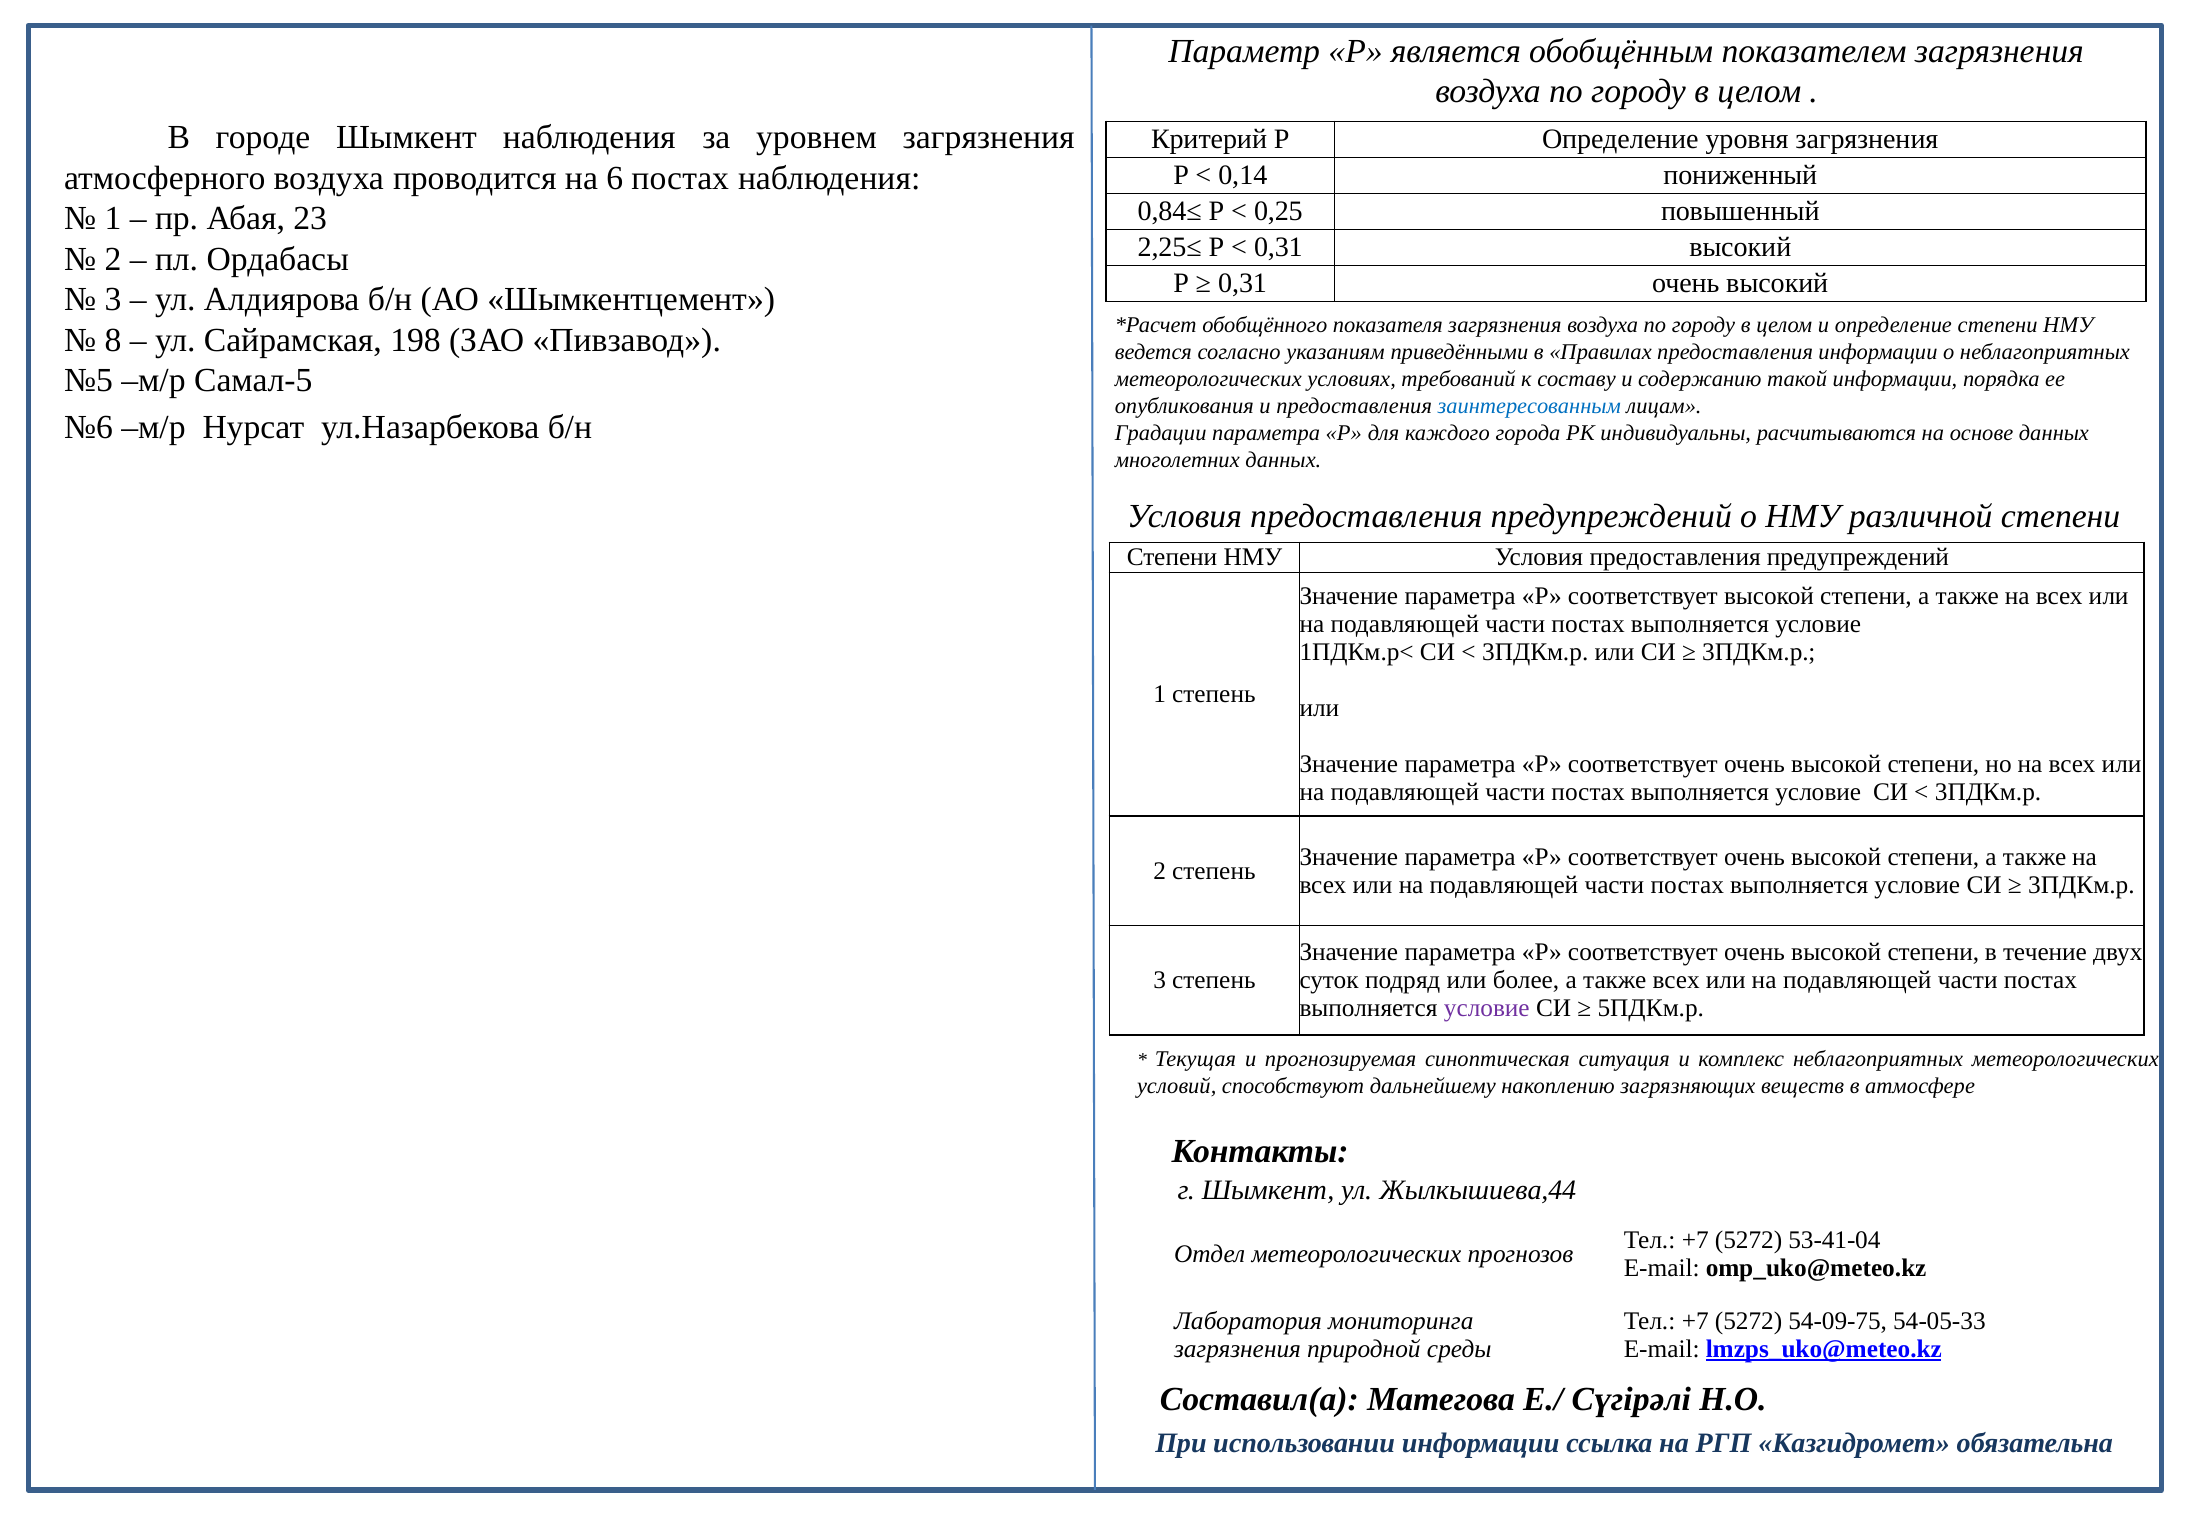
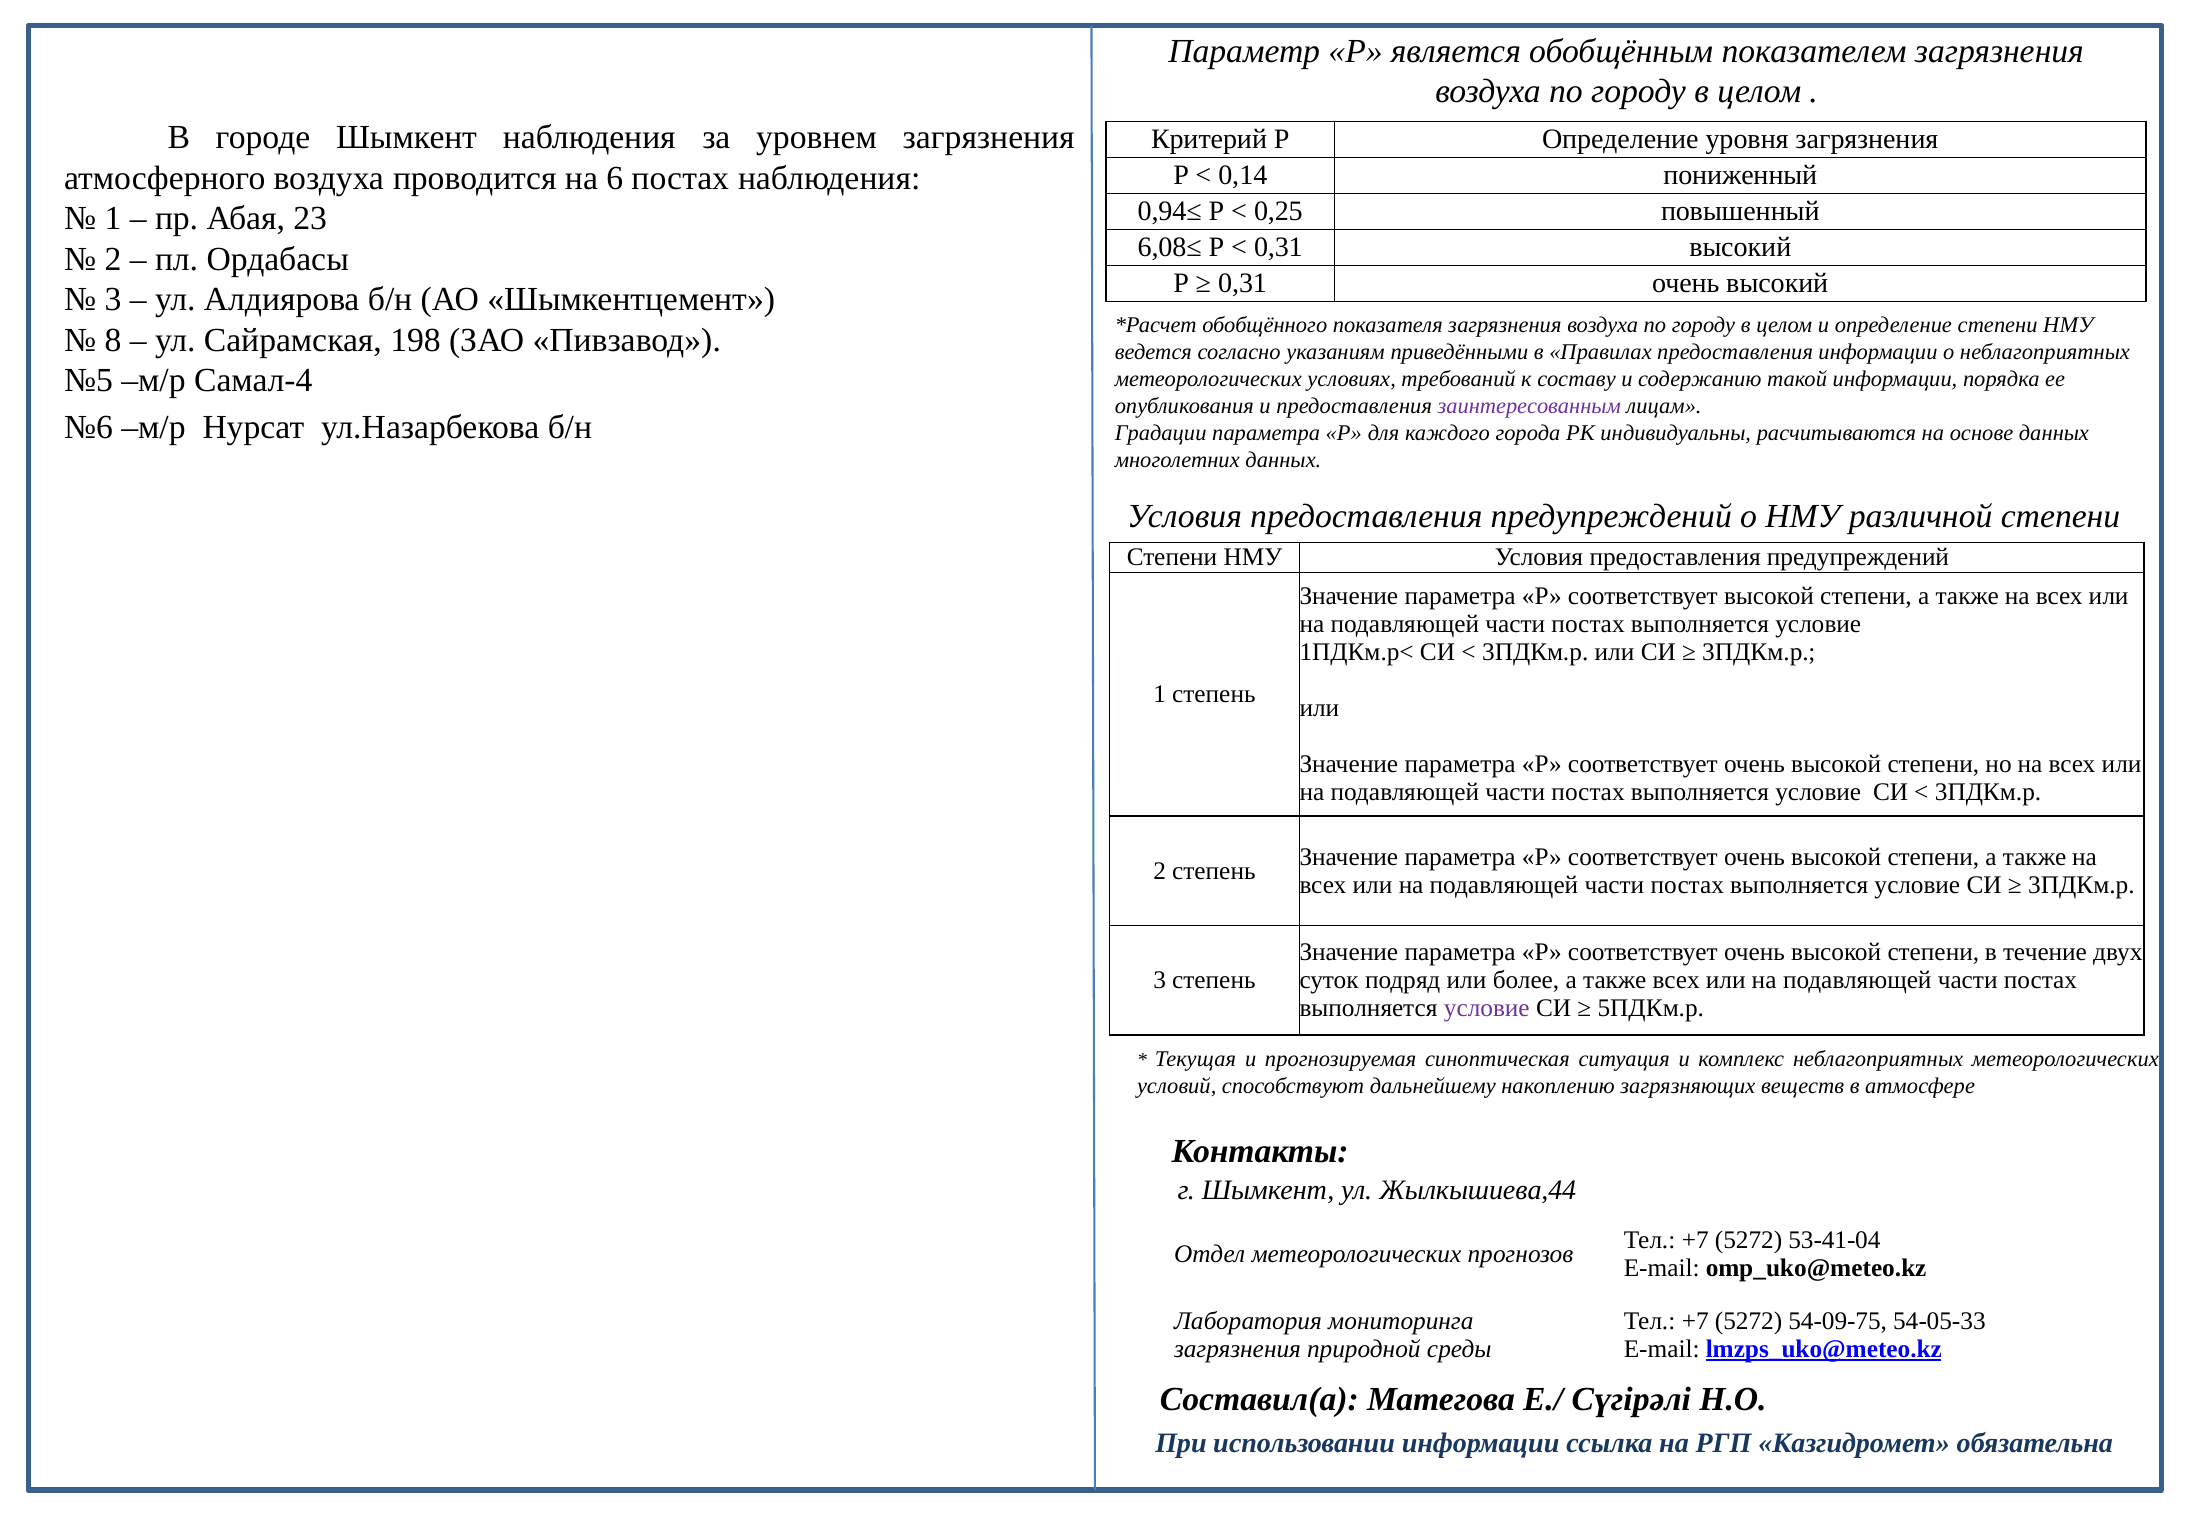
0,84≤: 0,84≤ -> 0,94≤
2,25≤: 2,25≤ -> 6,08≤
Самал-5: Самал-5 -> Самал-4
заинтересованным colour: blue -> purple
